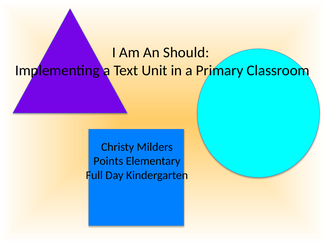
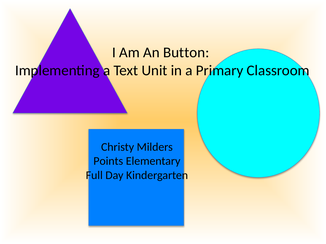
Should: Should -> Button
